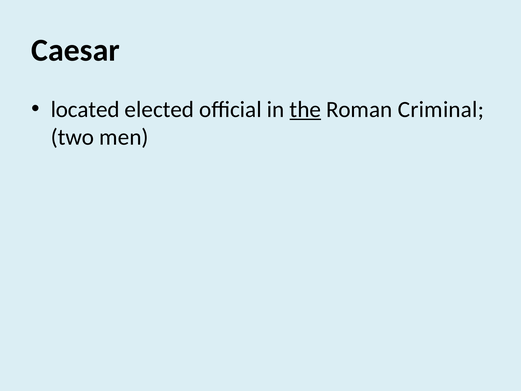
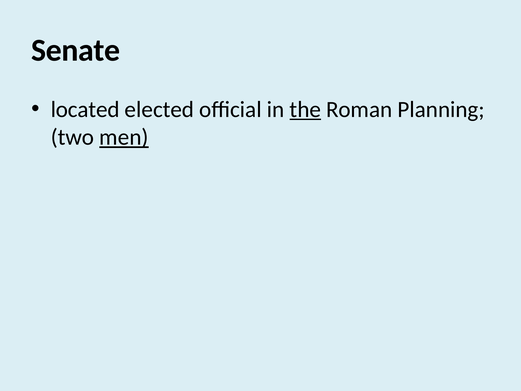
Caesar: Caesar -> Senate
Criminal: Criminal -> Planning
men underline: none -> present
